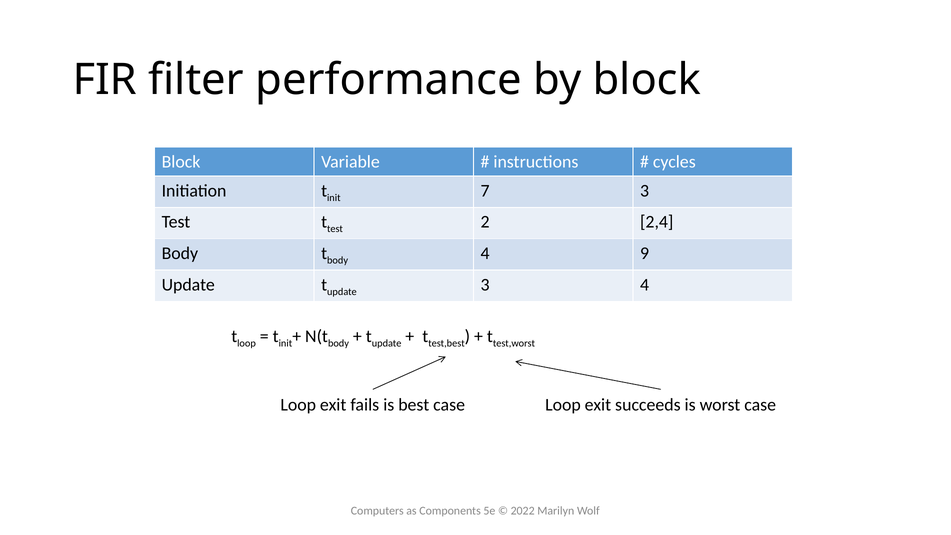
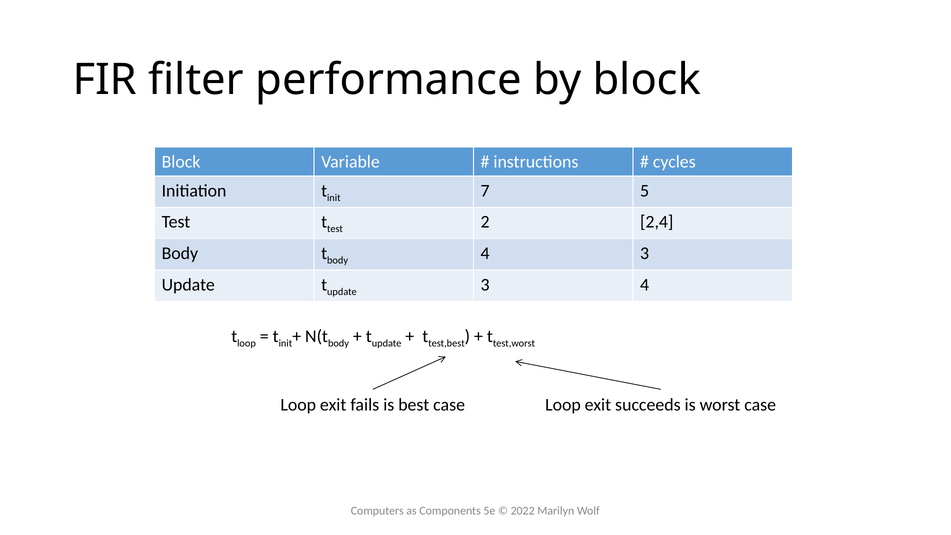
7 3: 3 -> 5
4 9: 9 -> 3
